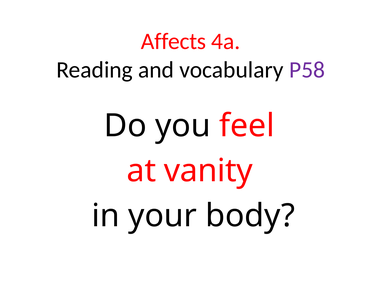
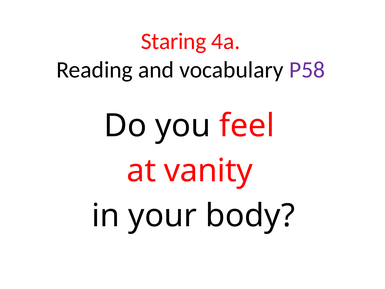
Affects: Affects -> Staring
